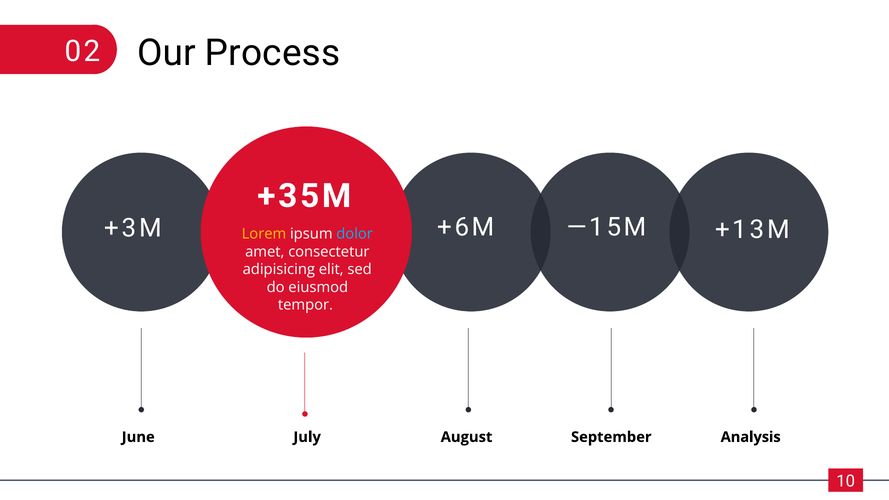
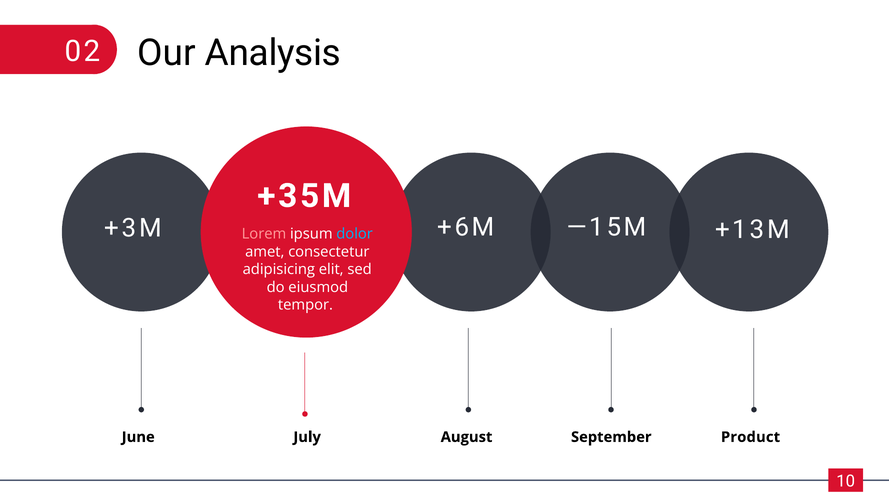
Process: Process -> Analysis
Lorem colour: yellow -> pink
Analysis: Analysis -> Product
